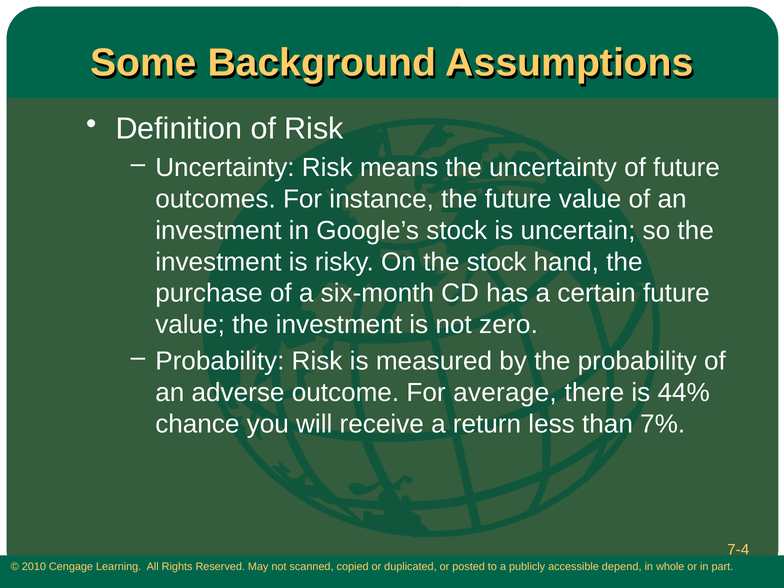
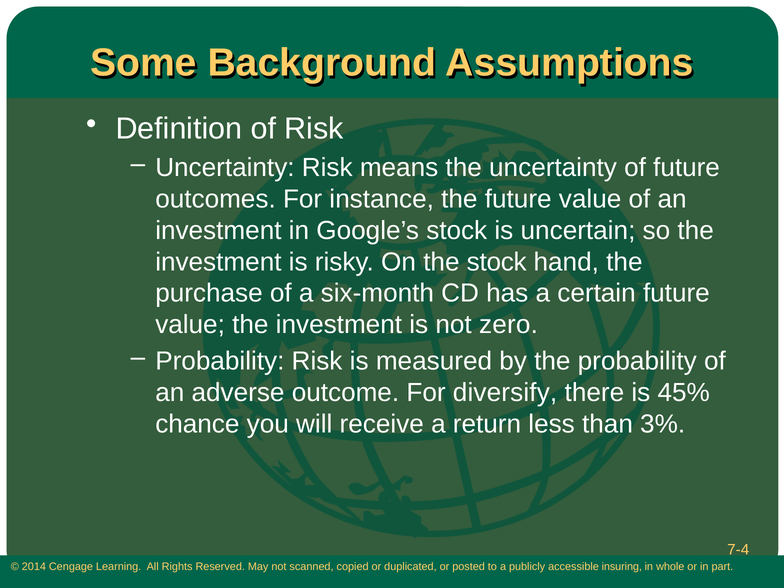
average: average -> diversify
44%: 44% -> 45%
7%: 7% -> 3%
2010: 2010 -> 2014
depend: depend -> insuring
